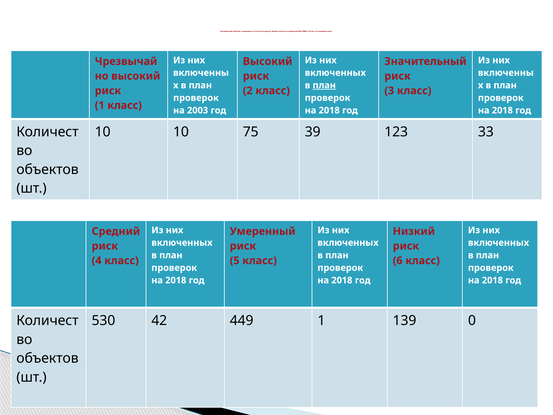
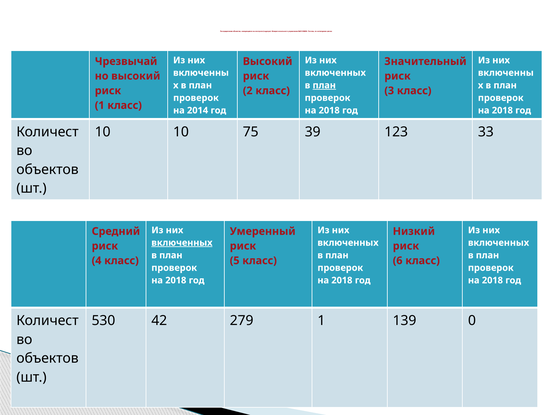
2003: 2003 -> 2014
включенных at (182, 243) underline: none -> present
449: 449 -> 279
